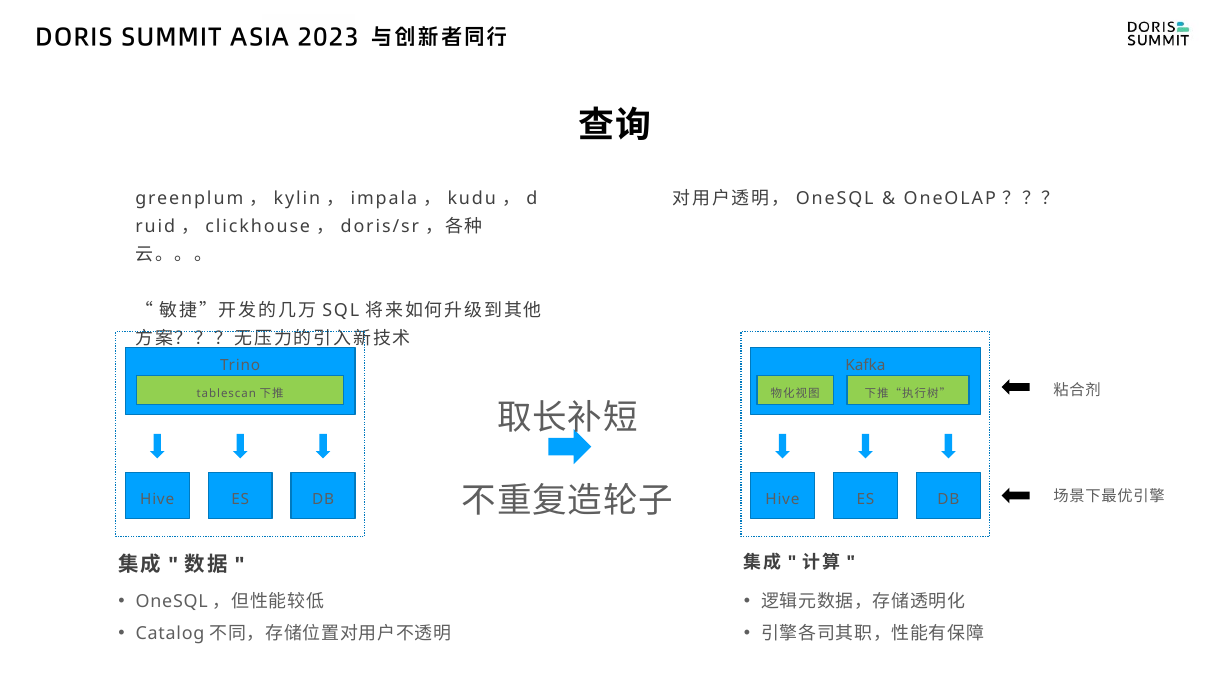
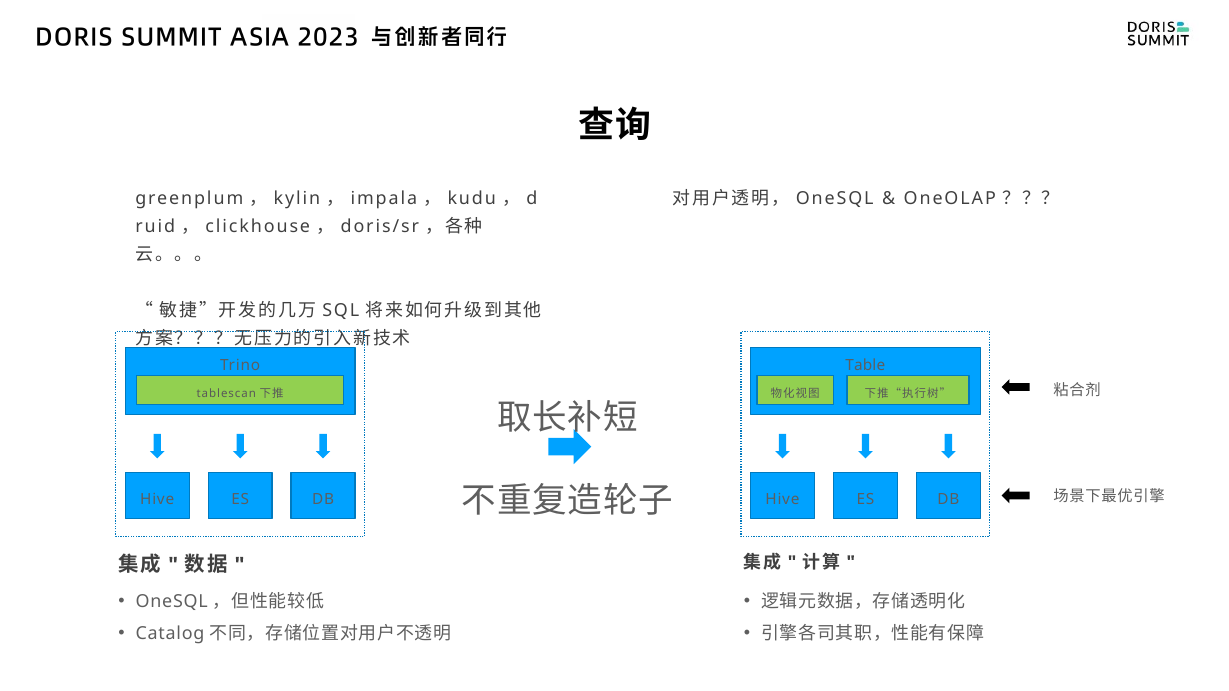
Kafka: Kafka -> Table
